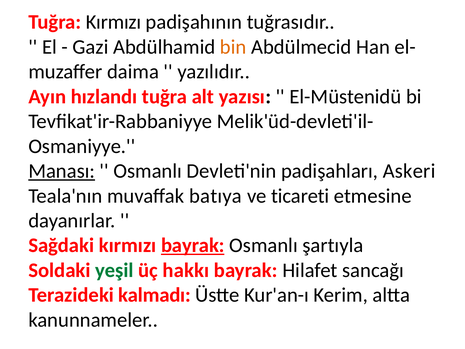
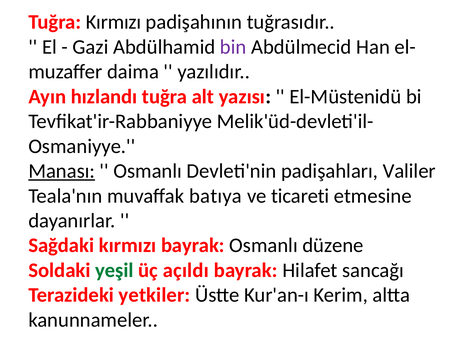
bin colour: orange -> purple
Askeri: Askeri -> Valiler
bayrak at (193, 245) underline: present -> none
şartıyla: şartıyla -> düzene
hakkı: hakkı -> açıldı
kalmadı: kalmadı -> yetkiler
